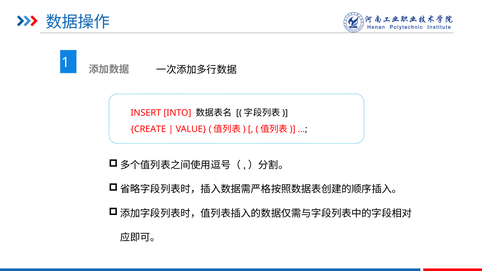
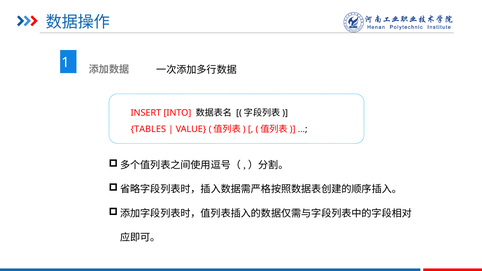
CREATE: CREATE -> TABLES
